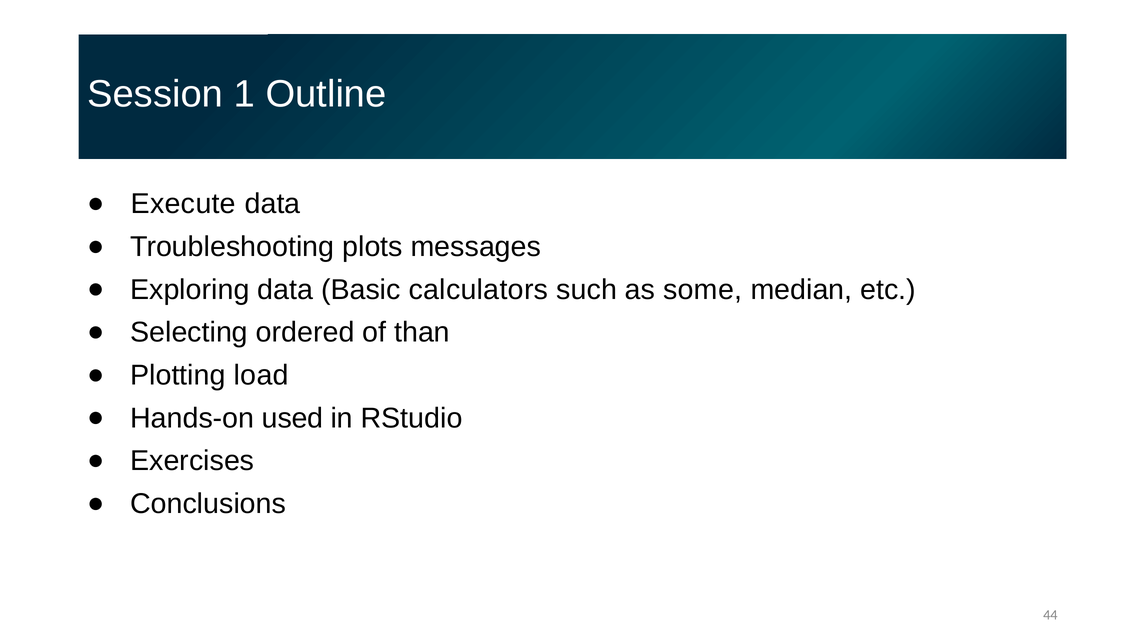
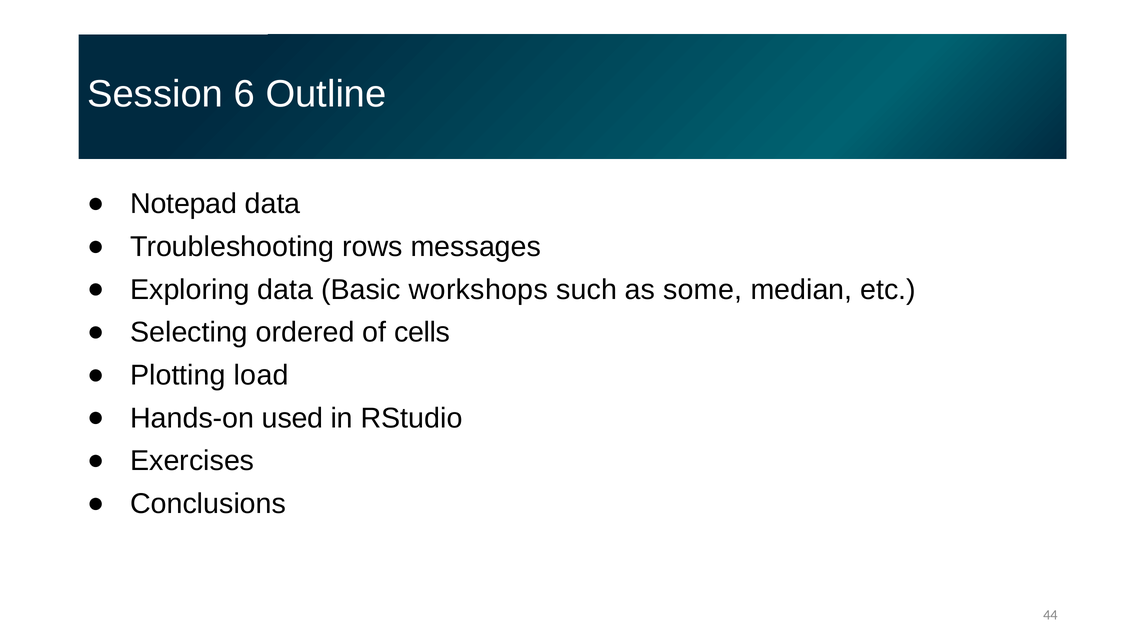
1: 1 -> 6
Execute: Execute -> Notepad
plots: plots -> rows
calculators: calculators -> workshops
than: than -> cells
